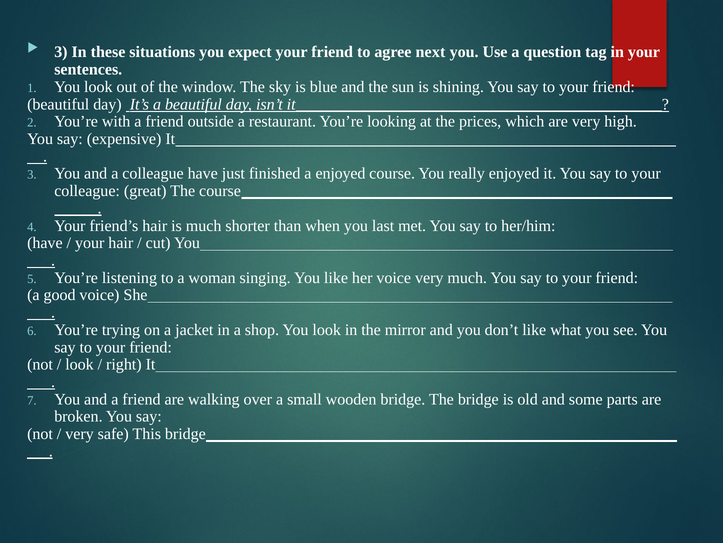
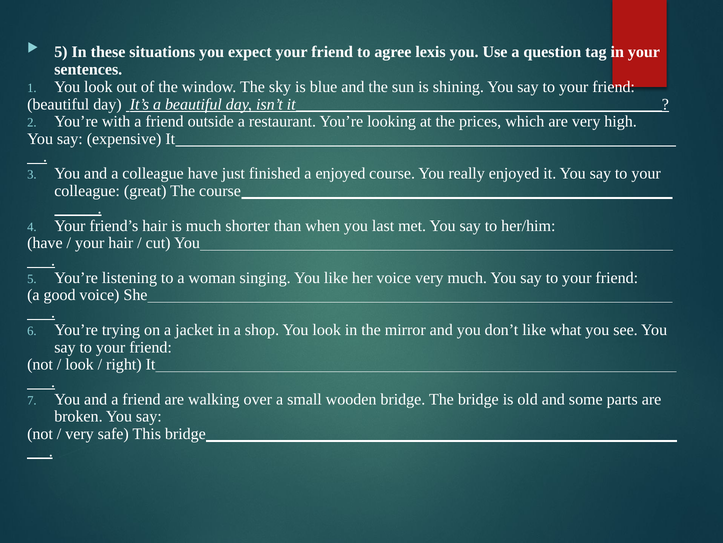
3 at (61, 52): 3 -> 5
next: next -> lexis
